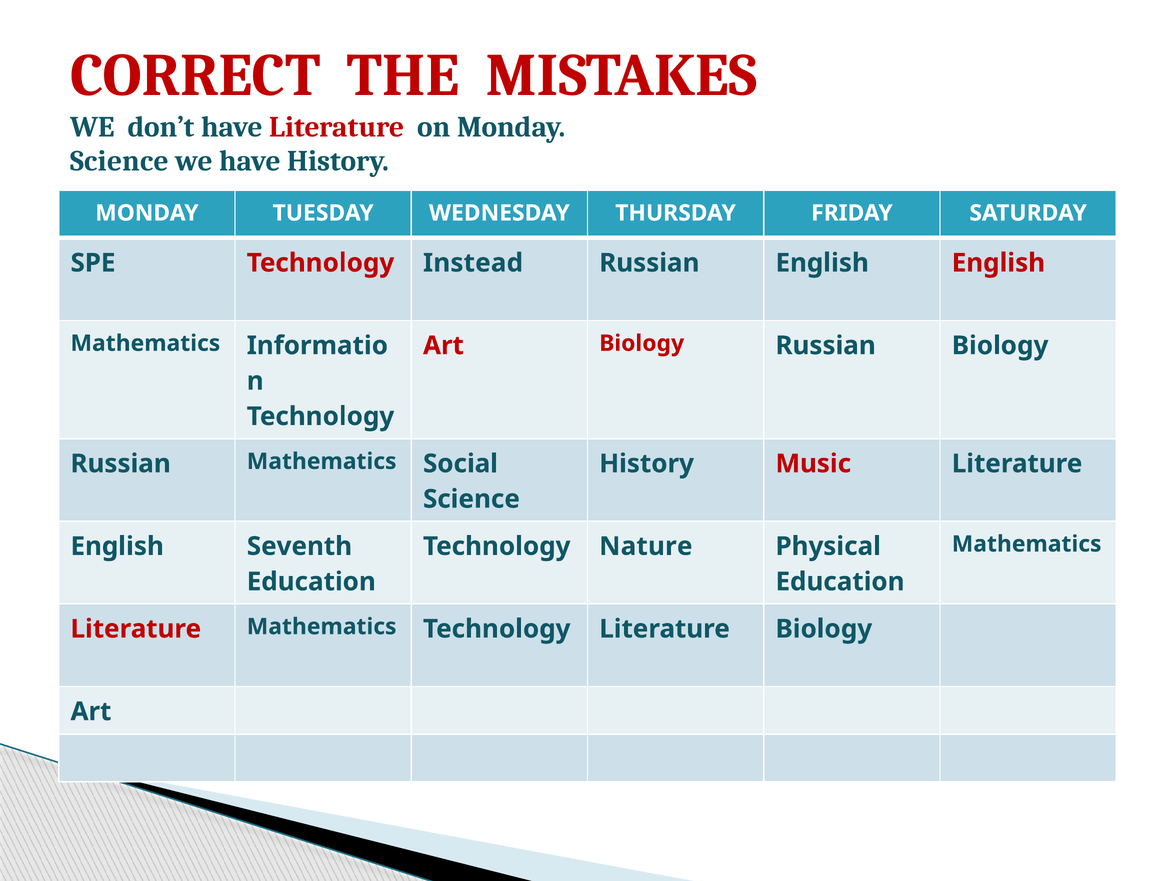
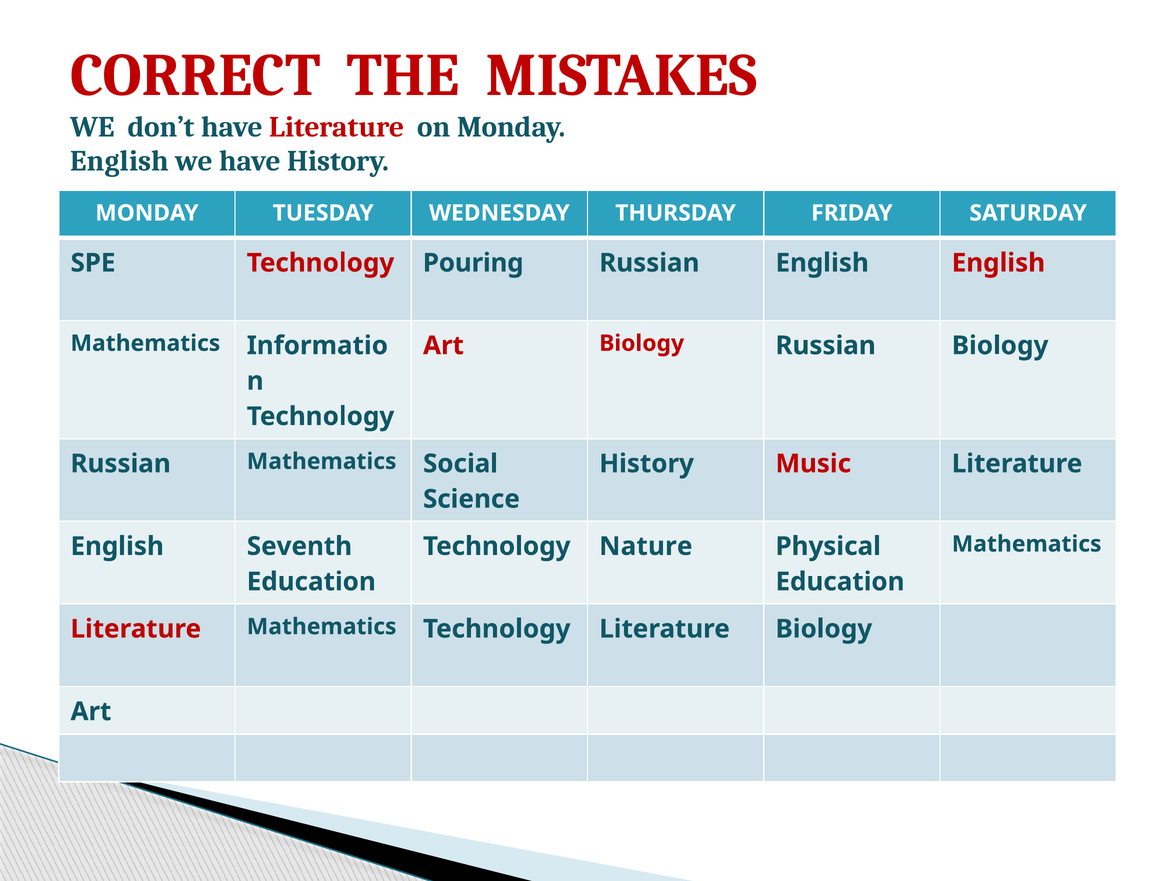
Science at (120, 161): Science -> English
Instead: Instead -> Pouring
